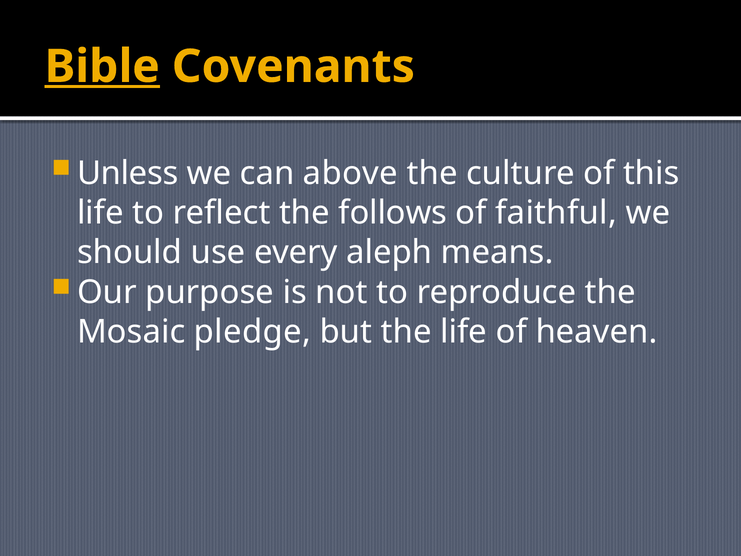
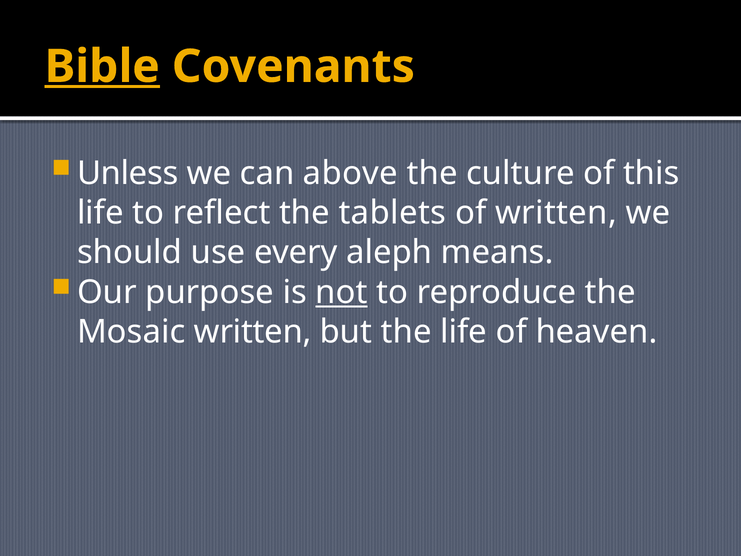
follows: follows -> tablets
of faithful: faithful -> written
not underline: none -> present
Mosaic pledge: pledge -> written
